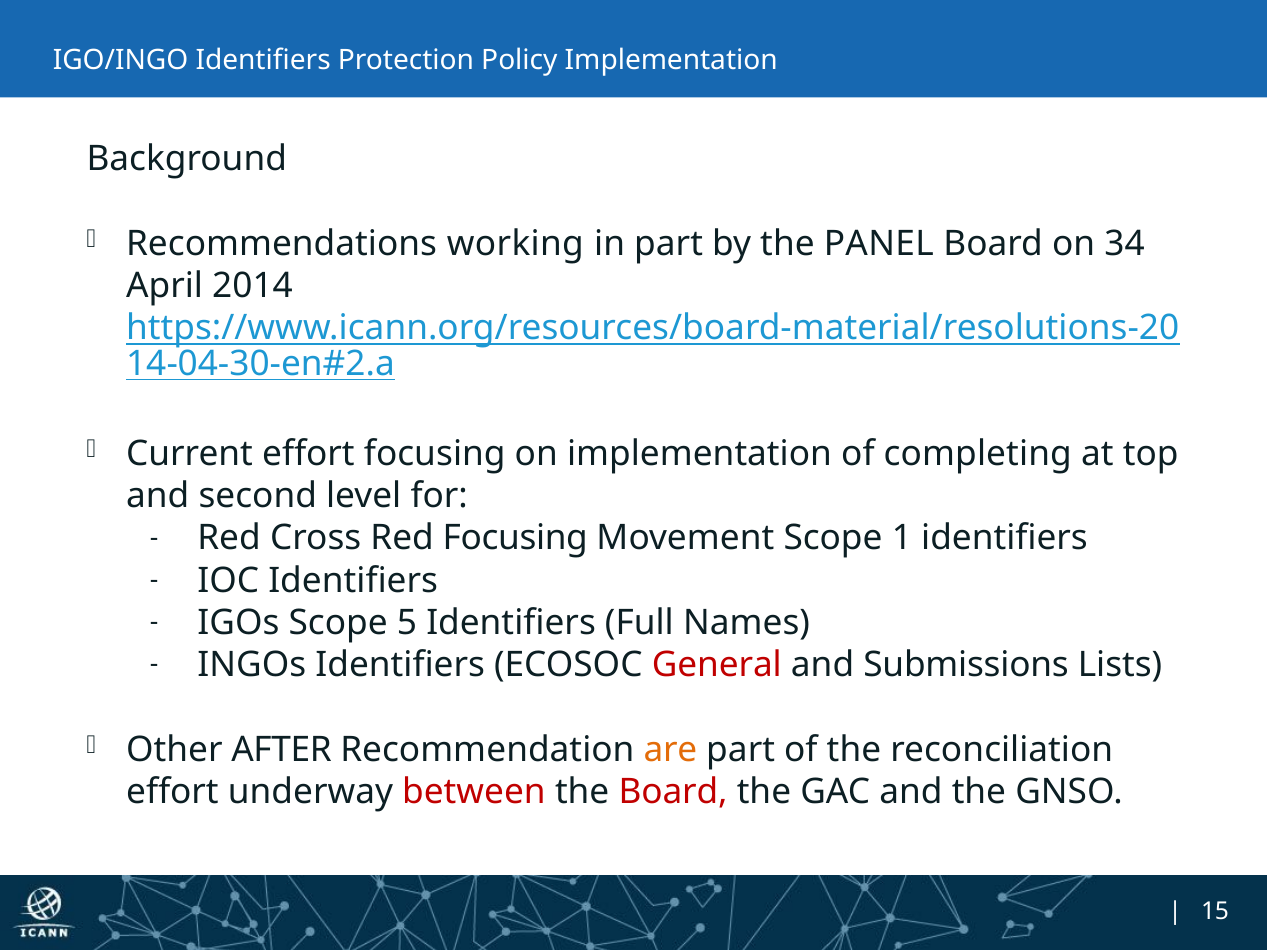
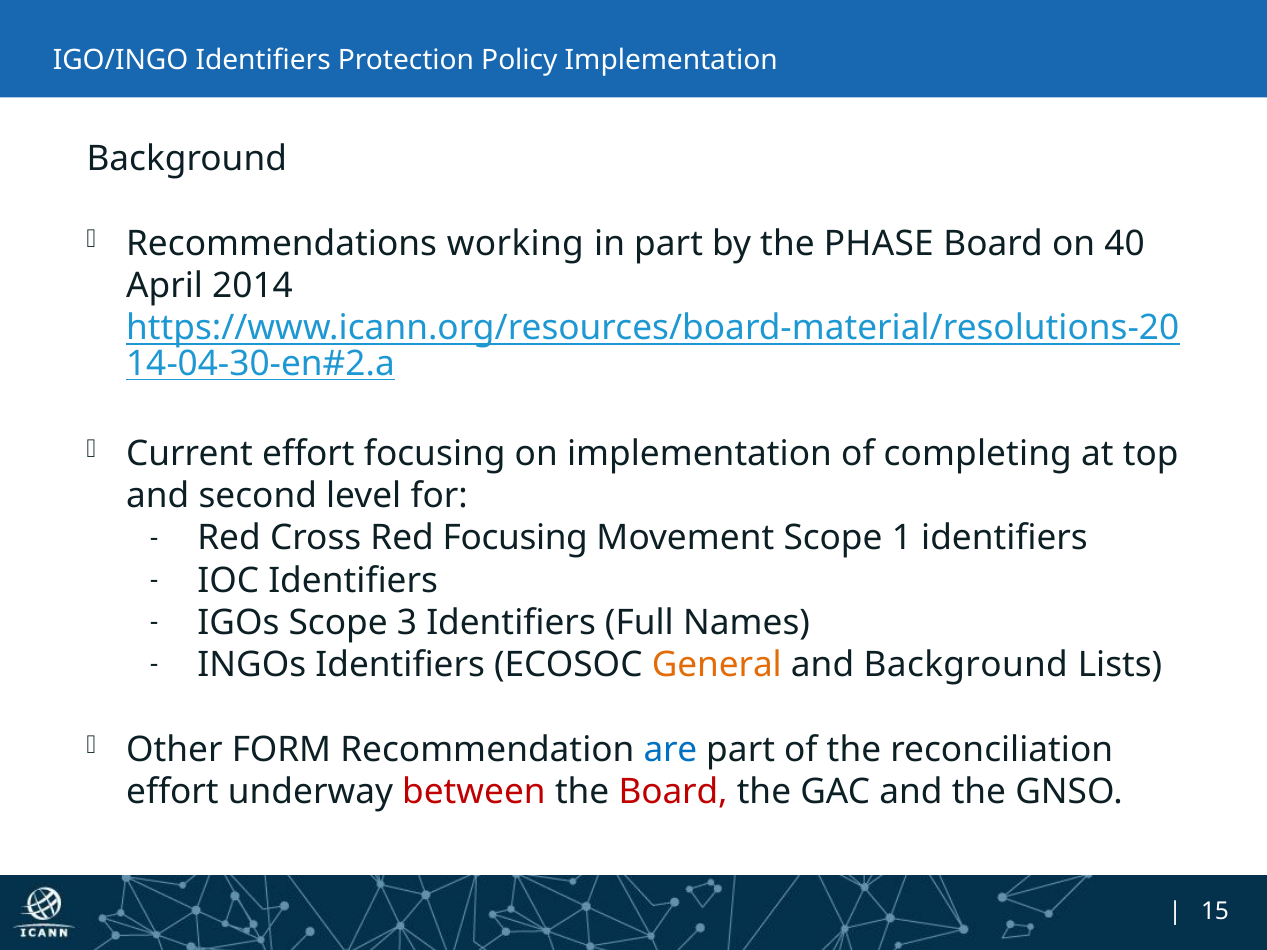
PANEL: PANEL -> PHASE
34: 34 -> 40
5: 5 -> 3
General colour: red -> orange
and Submissions: Submissions -> Background
AFTER: AFTER -> FORM
are colour: orange -> blue
